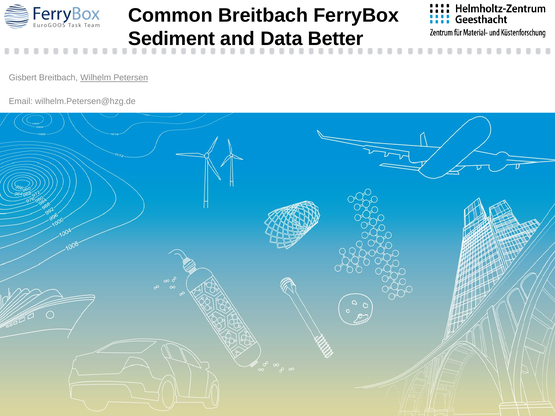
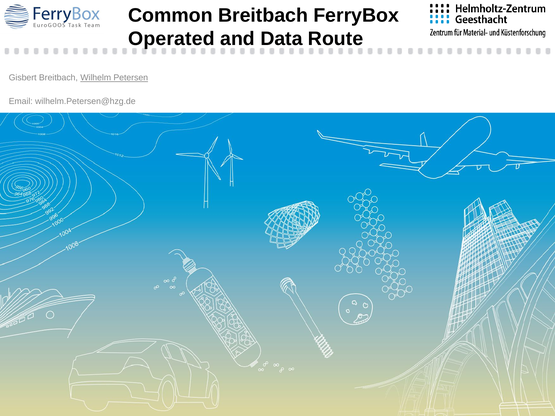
Sediment: Sediment -> Operated
Better: Better -> Route
